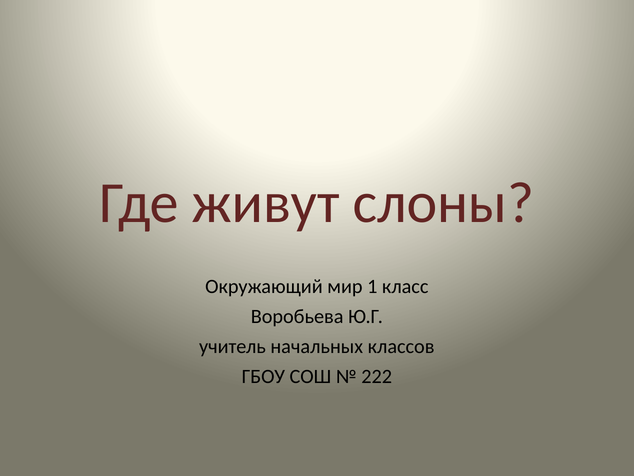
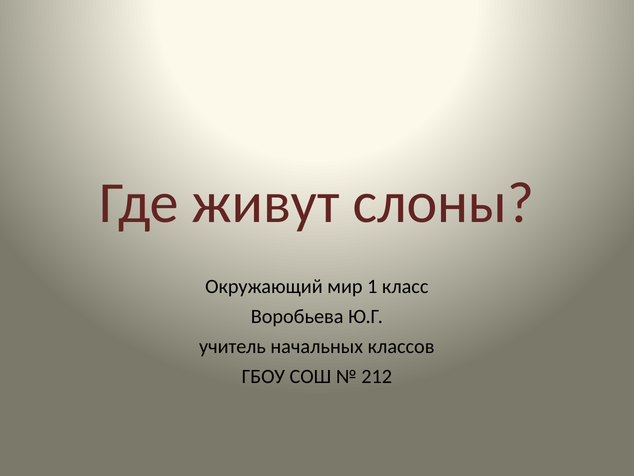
222: 222 -> 212
